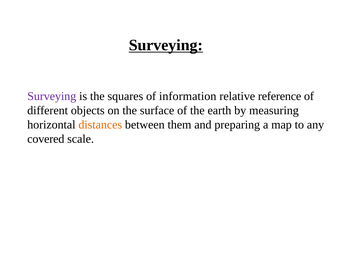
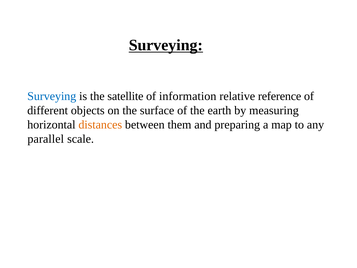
Surveying at (52, 96) colour: purple -> blue
squares: squares -> satellite
covered: covered -> parallel
